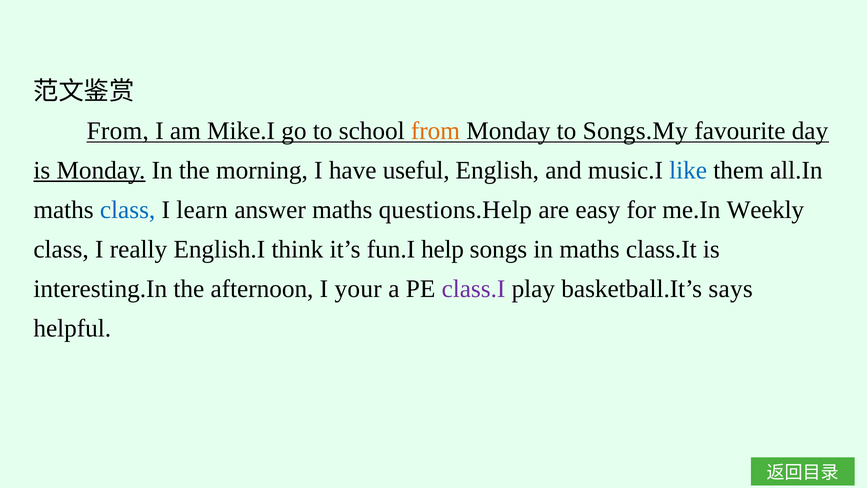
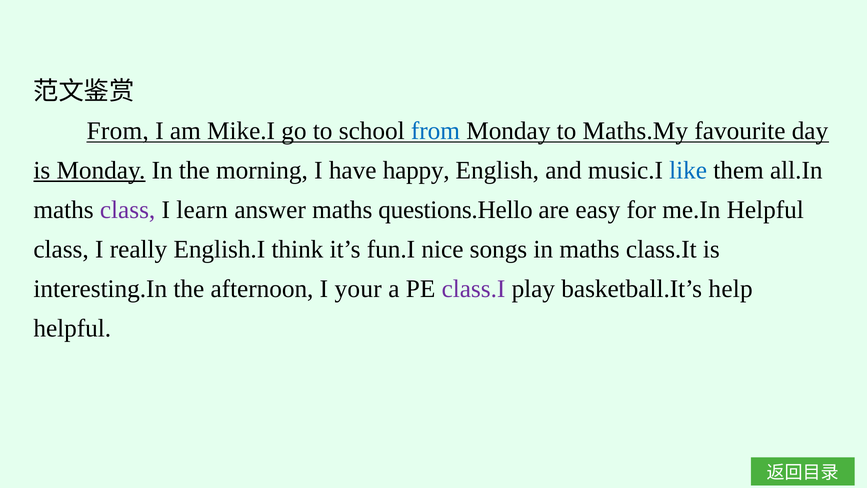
from at (435, 131) colour: orange -> blue
Songs.My: Songs.My -> Maths.My
useful: useful -> happy
class at (128, 210) colour: blue -> purple
questions.Help: questions.Help -> questions.Hello
me.In Weekly: Weekly -> Helpful
help: help -> nice
says: says -> help
